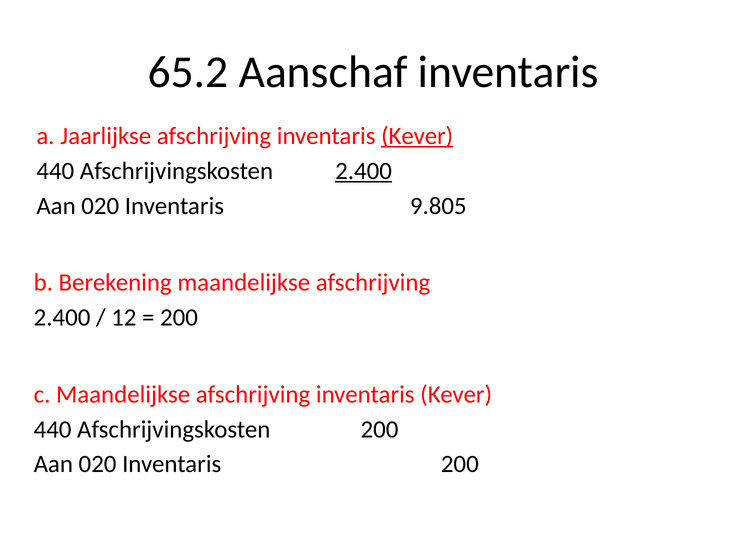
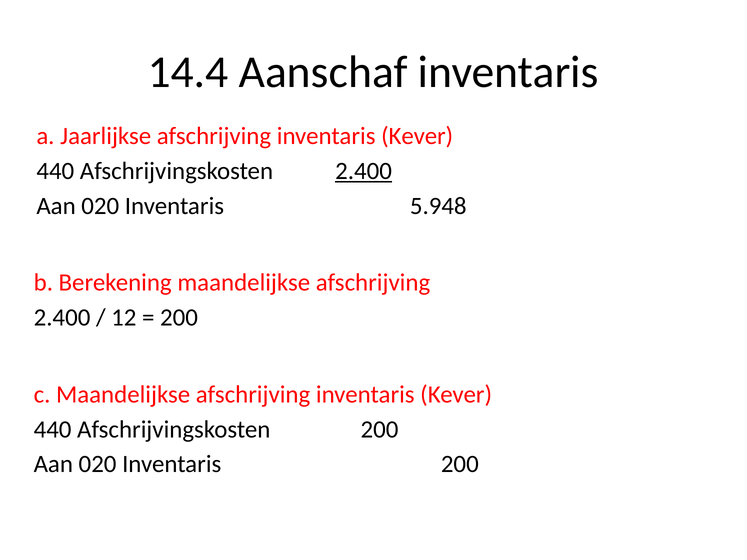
65.2: 65.2 -> 14.4
Kever at (417, 136) underline: present -> none
9.805: 9.805 -> 5.948
